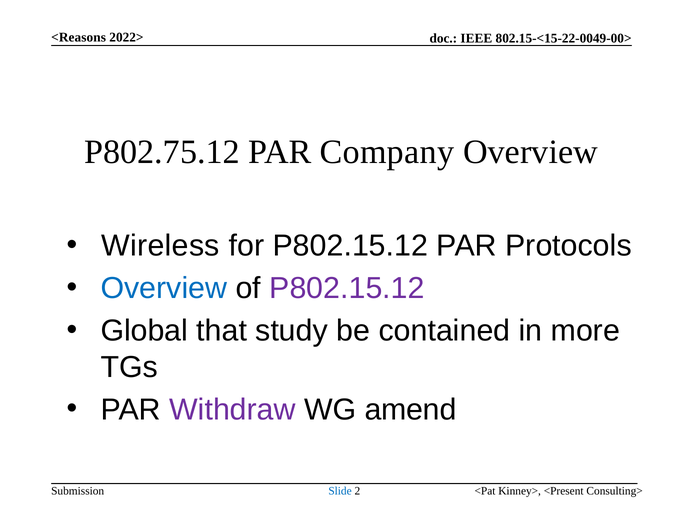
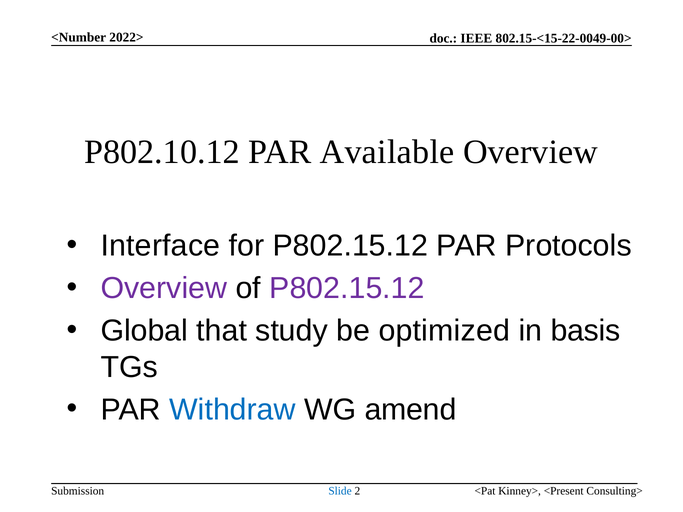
<Reasons: <Reasons -> <Number
P802.75.12: P802.75.12 -> P802.10.12
Company: Company -> Available
Wireless: Wireless -> Interface
Overview at (164, 288) colour: blue -> purple
contained: contained -> optimized
more: more -> basis
Withdraw colour: purple -> blue
